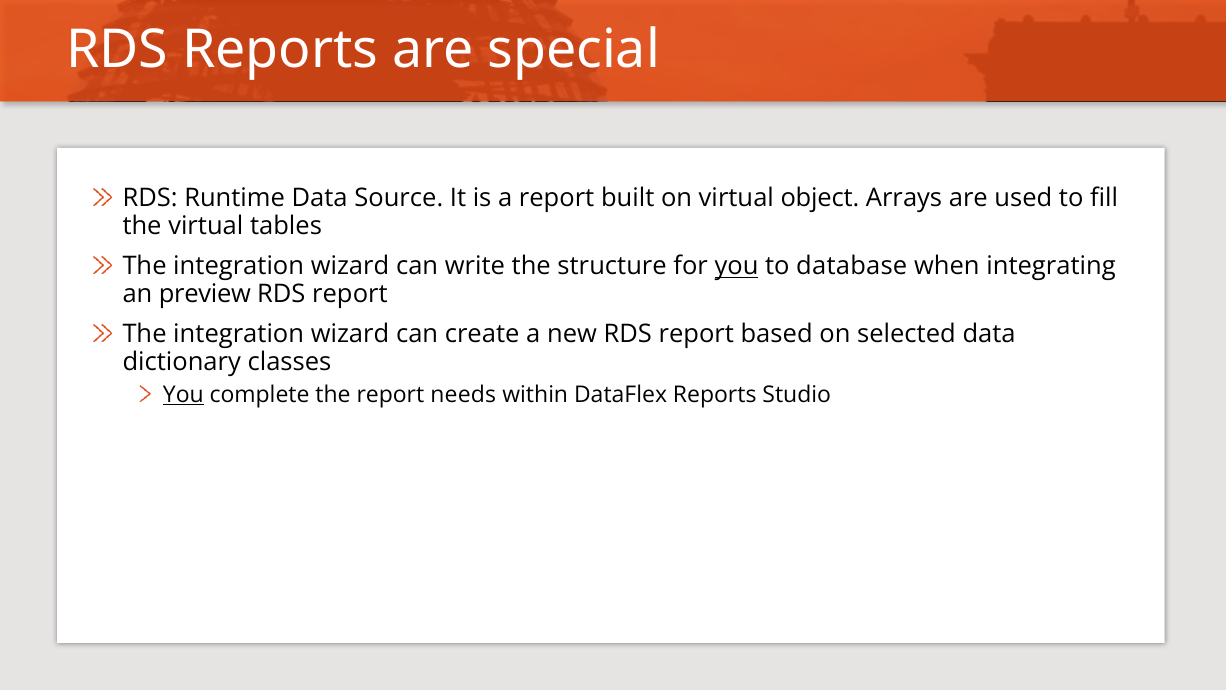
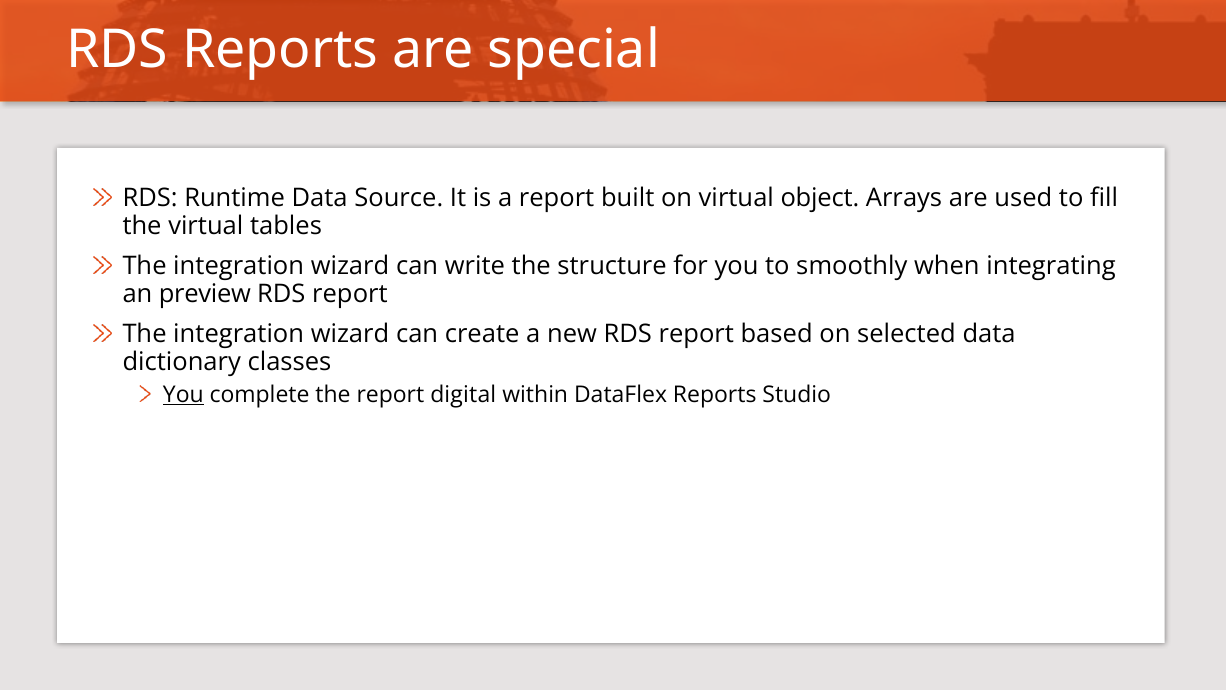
you at (737, 266) underline: present -> none
database: database -> smoothly
needs: needs -> digital
